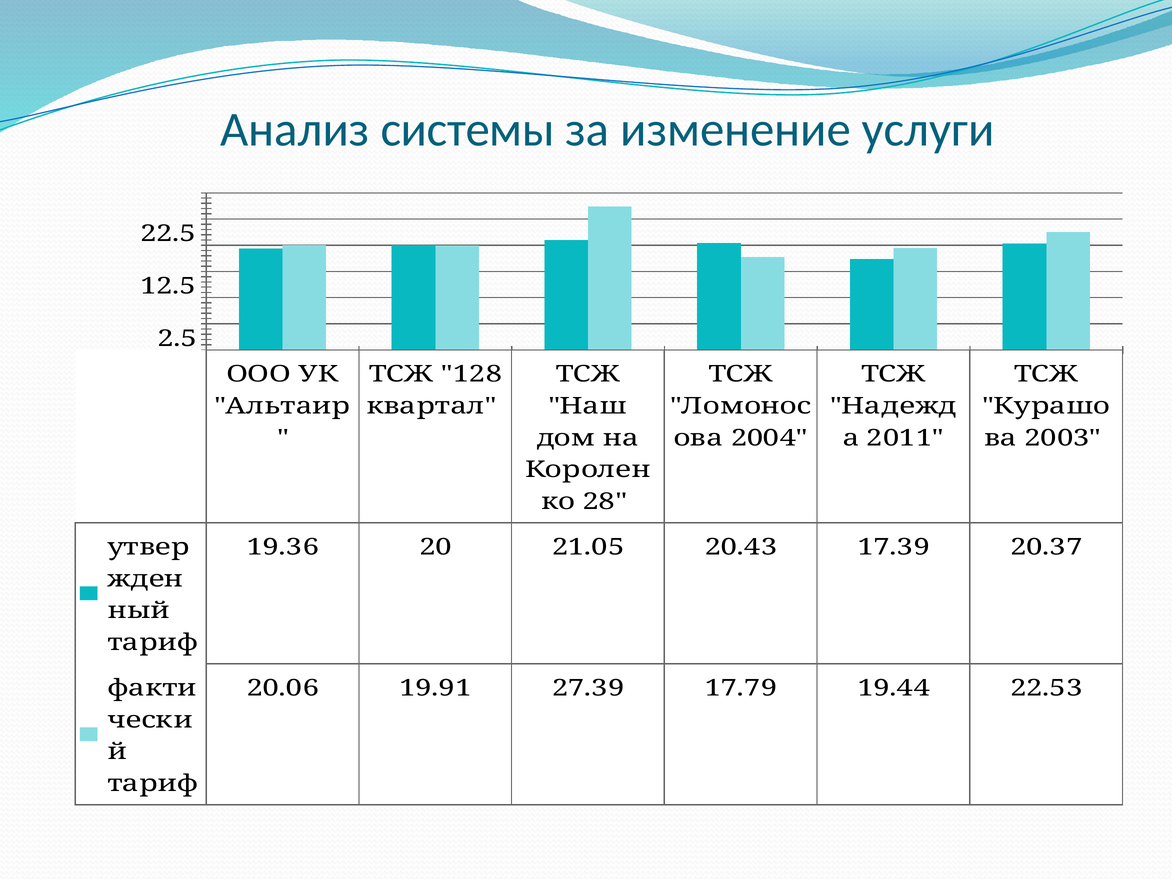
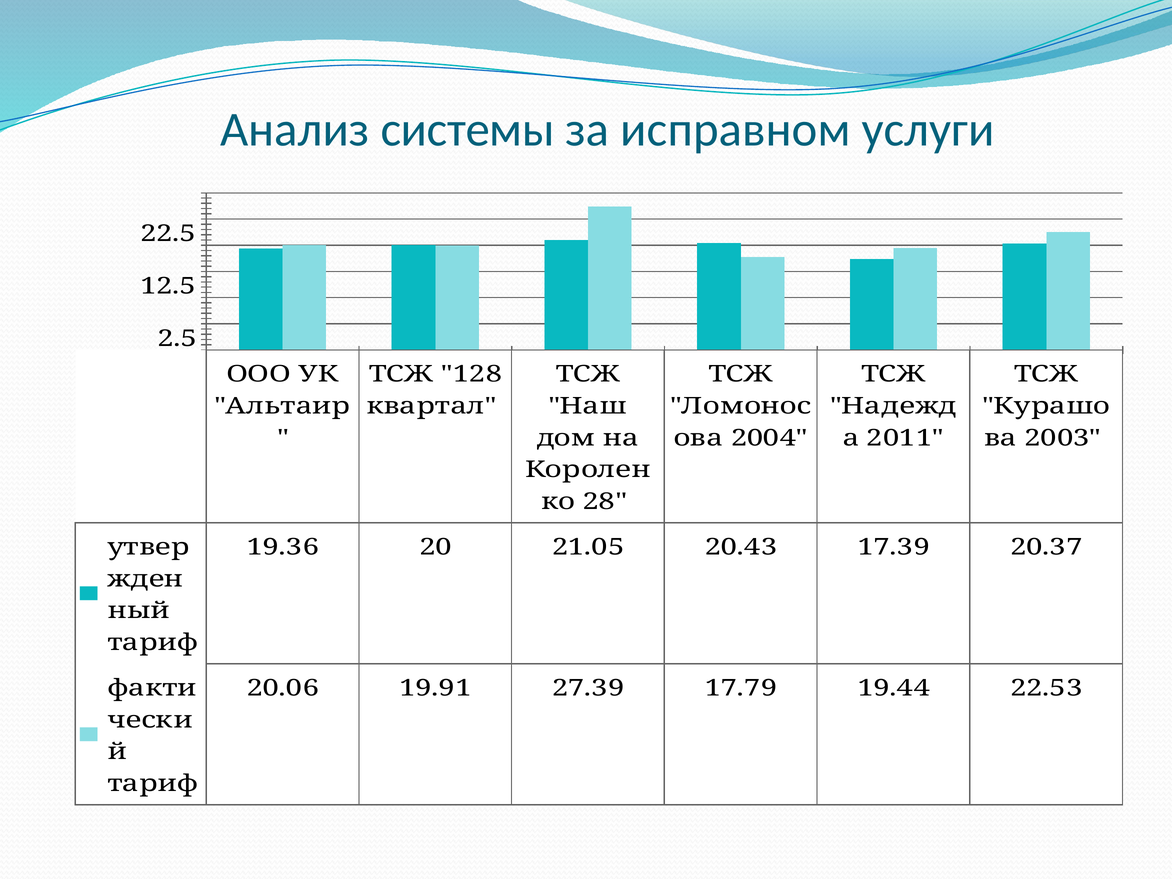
изменение: изменение -> исправном
